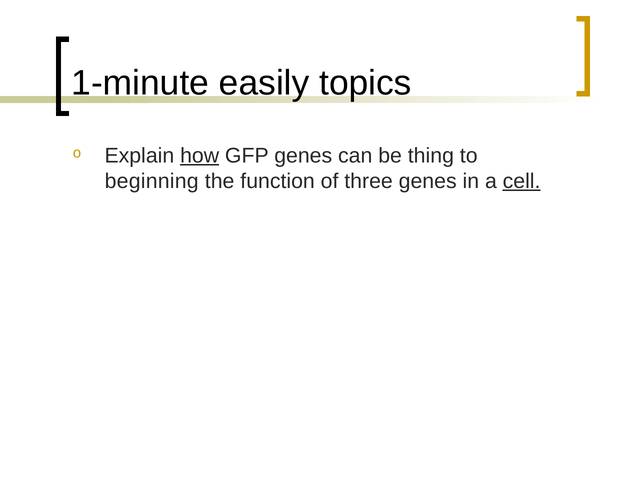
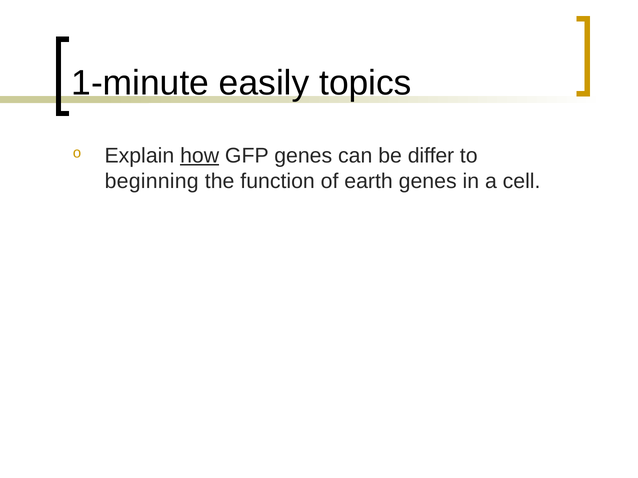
thing: thing -> differ
three: three -> earth
cell underline: present -> none
